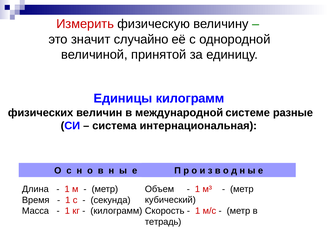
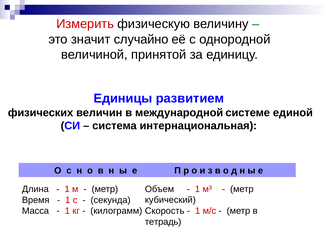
Единицы килограмм: килограмм -> развитием
разные: разные -> единой
